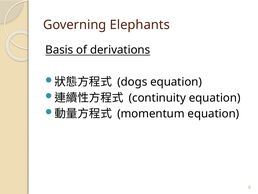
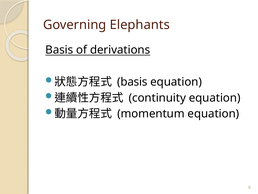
dogs at (132, 82): dogs -> basis
